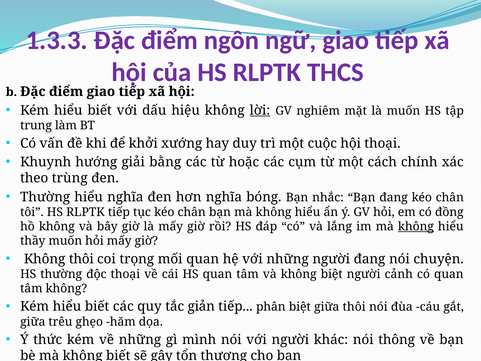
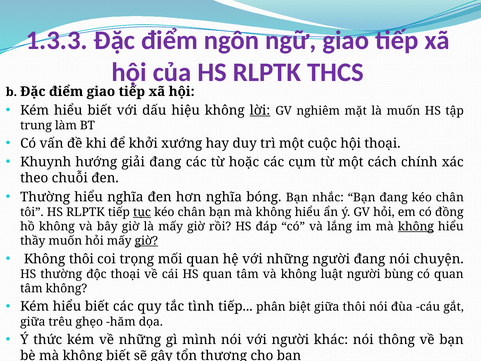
giải bằng: bằng -> đang
theo trùng: trùng -> chuỗi
tục underline: none -> present
giờ at (146, 241) underline: none -> present
không biệt: biệt -> luật
cảnh: cảnh -> bùng
giản: giản -> tình
